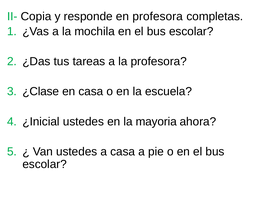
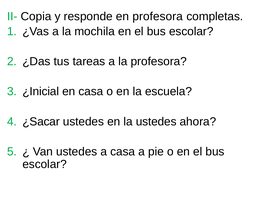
¿Clase: ¿Clase -> ¿Inicial
¿Inicial: ¿Inicial -> ¿Sacar
la mayoria: mayoria -> ustedes
